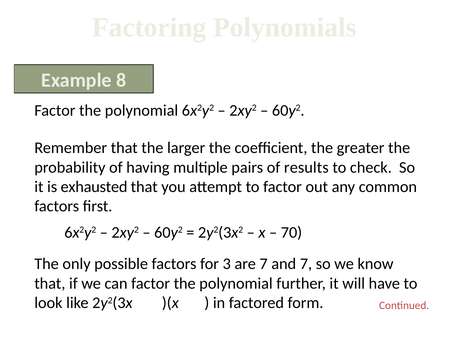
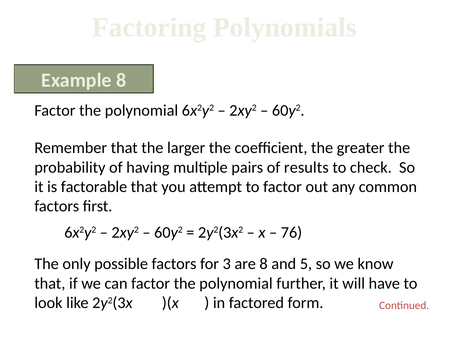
exhausted: exhausted -> factorable
70: 70 -> 76
are 7: 7 -> 8
and 7: 7 -> 5
